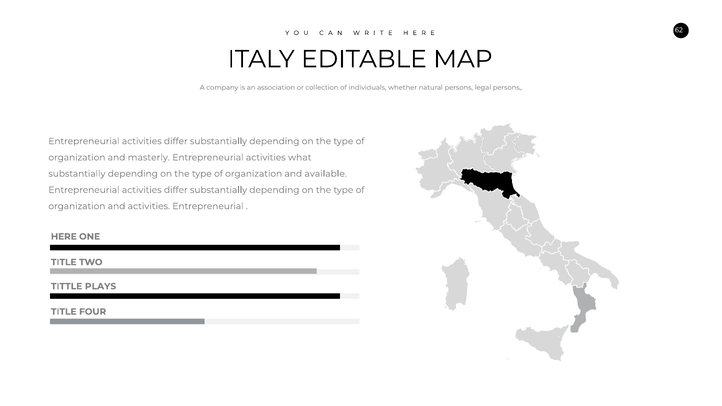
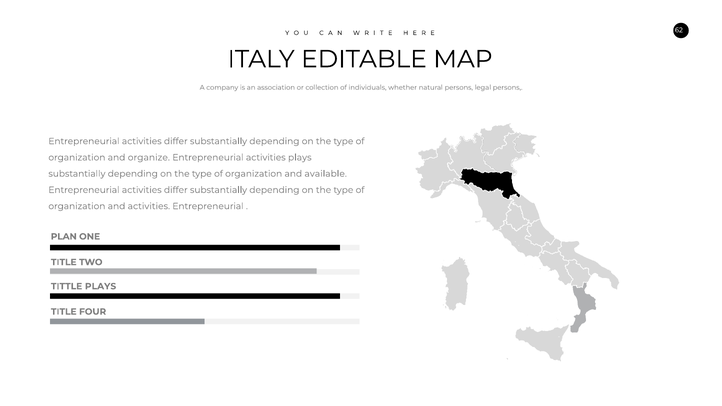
masterly: masterly -> organize
activities what: what -> plays
HERE: HERE -> PLAN
